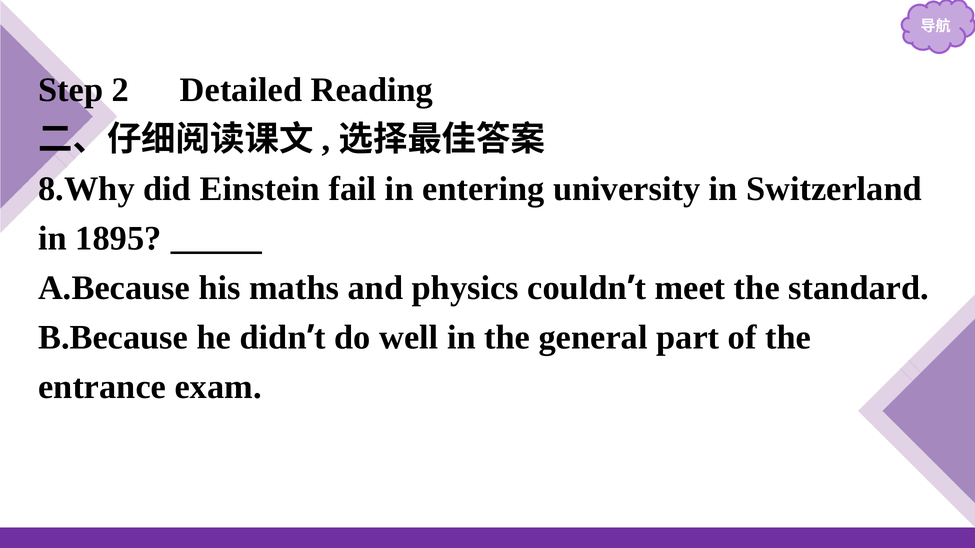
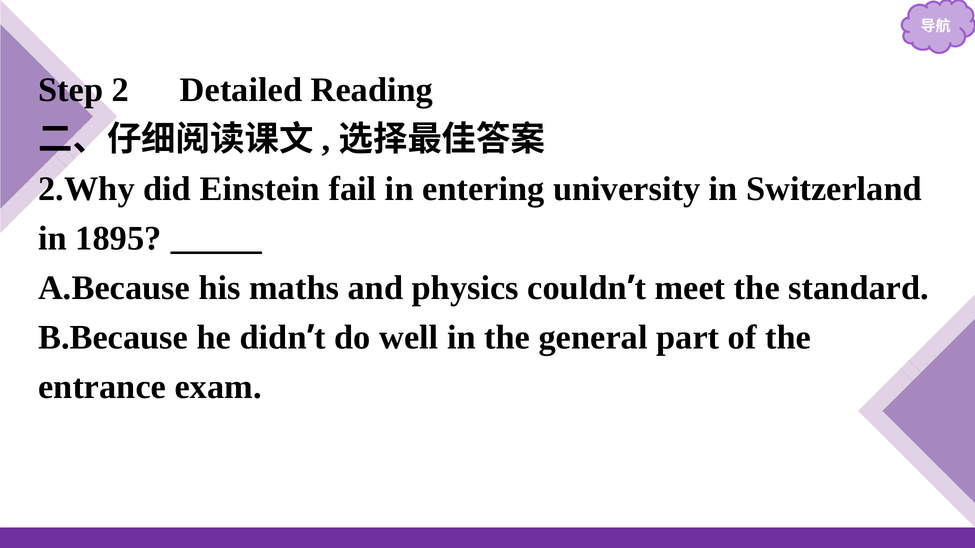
8.Why: 8.Why -> 2.Why
